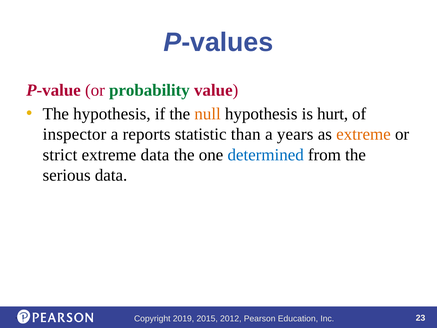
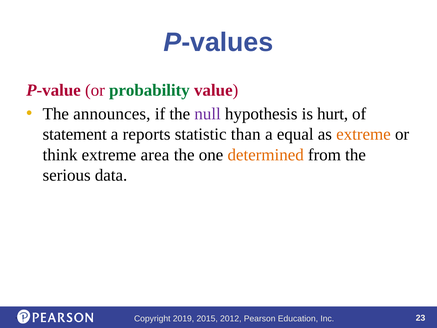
The hypothesis: hypothesis -> announces
null colour: orange -> purple
inspector: inspector -> statement
years: years -> equal
strict: strict -> think
extreme data: data -> area
determined colour: blue -> orange
